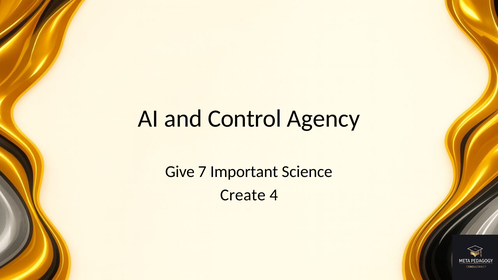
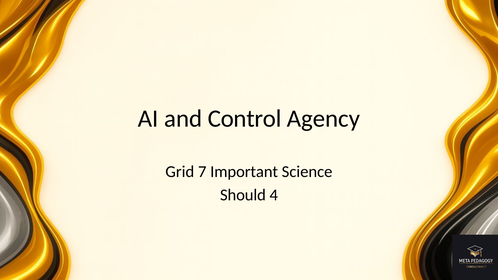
Give: Give -> Grid
Create: Create -> Should
